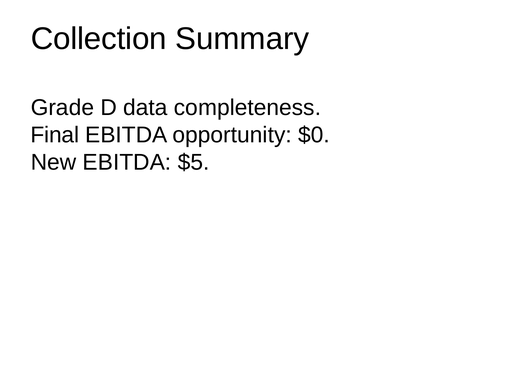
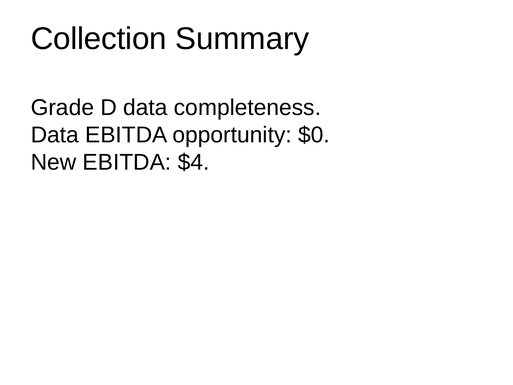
Final at (55, 135): Final -> Data
$5: $5 -> $4
